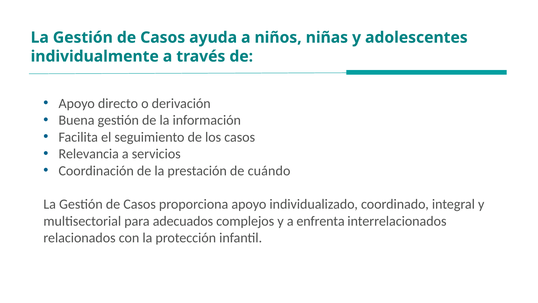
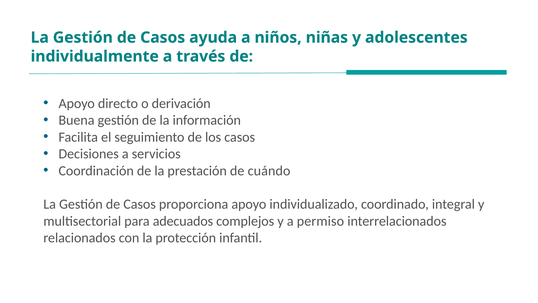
Relevancia: Relevancia -> Decisiones
enfrenta: enfrenta -> permiso
